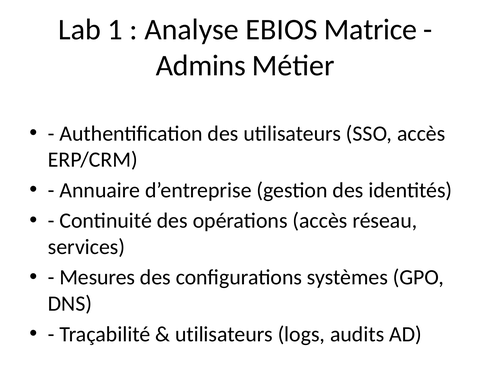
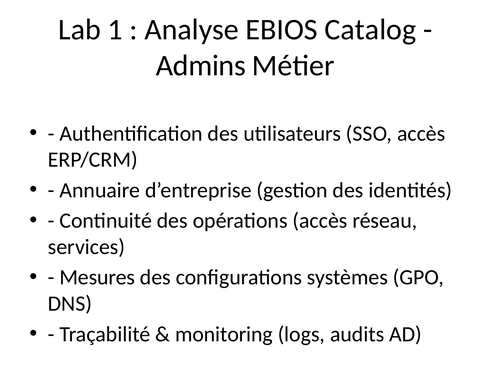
Matrice: Matrice -> Catalog
utilisateurs at (224, 334): utilisateurs -> monitoring
